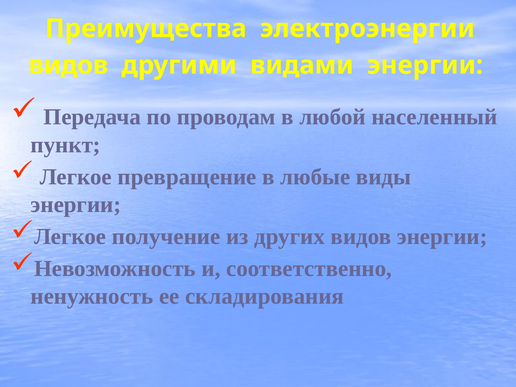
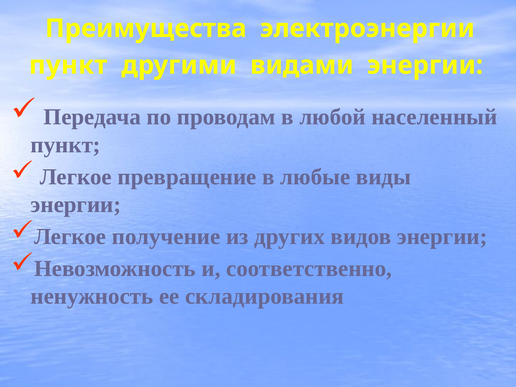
видов at (68, 65): видов -> пункт
